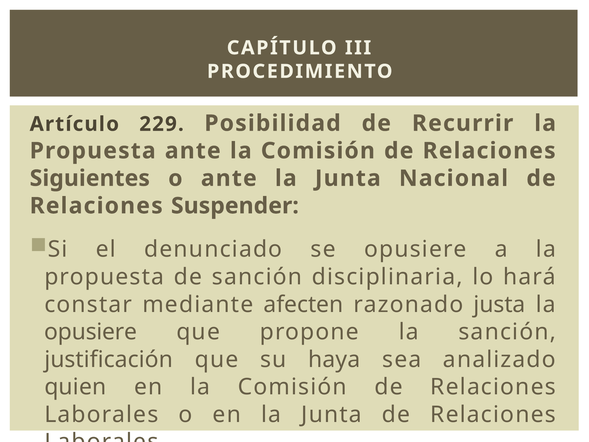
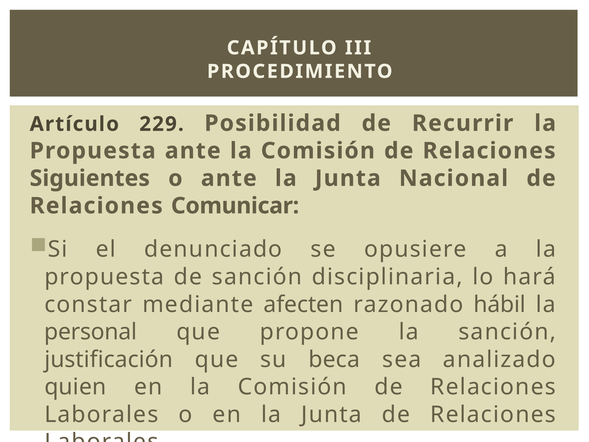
Suspender: Suspender -> Comunicar
justa: justa -> hábil
opusiere at (91, 332): opusiere -> personal
haya: haya -> beca
